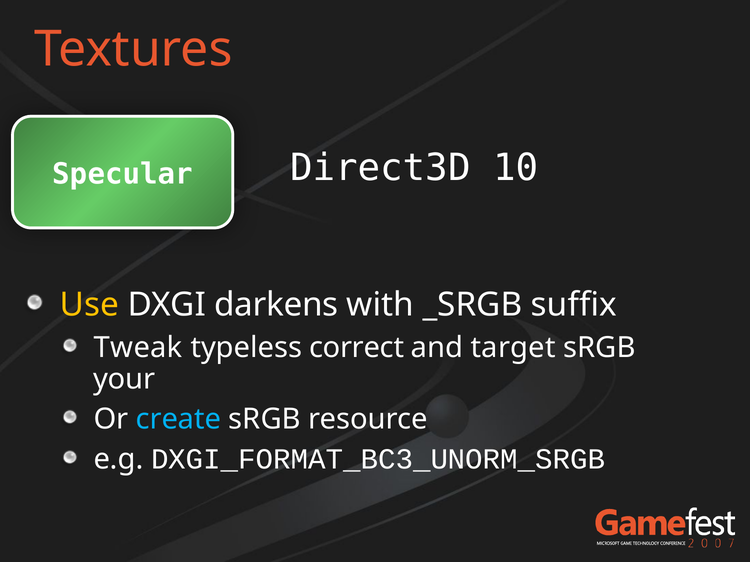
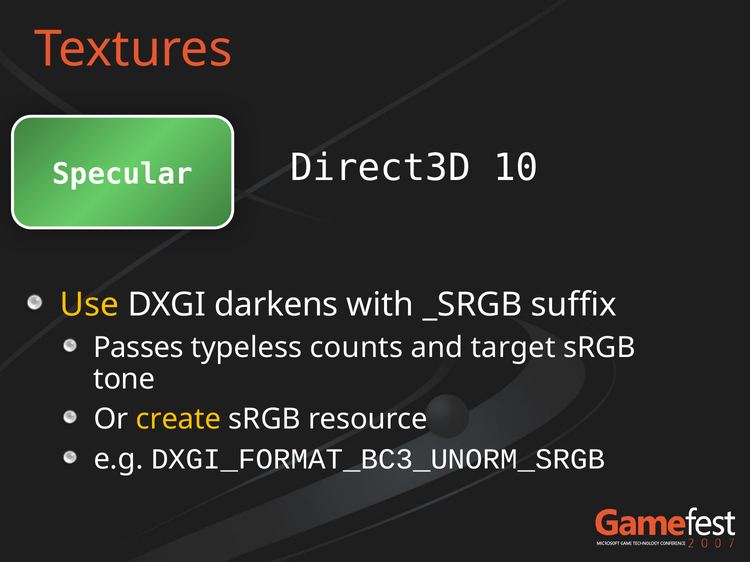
Tweak: Tweak -> Passes
correct: correct -> counts
your: your -> tone
create colour: light blue -> yellow
